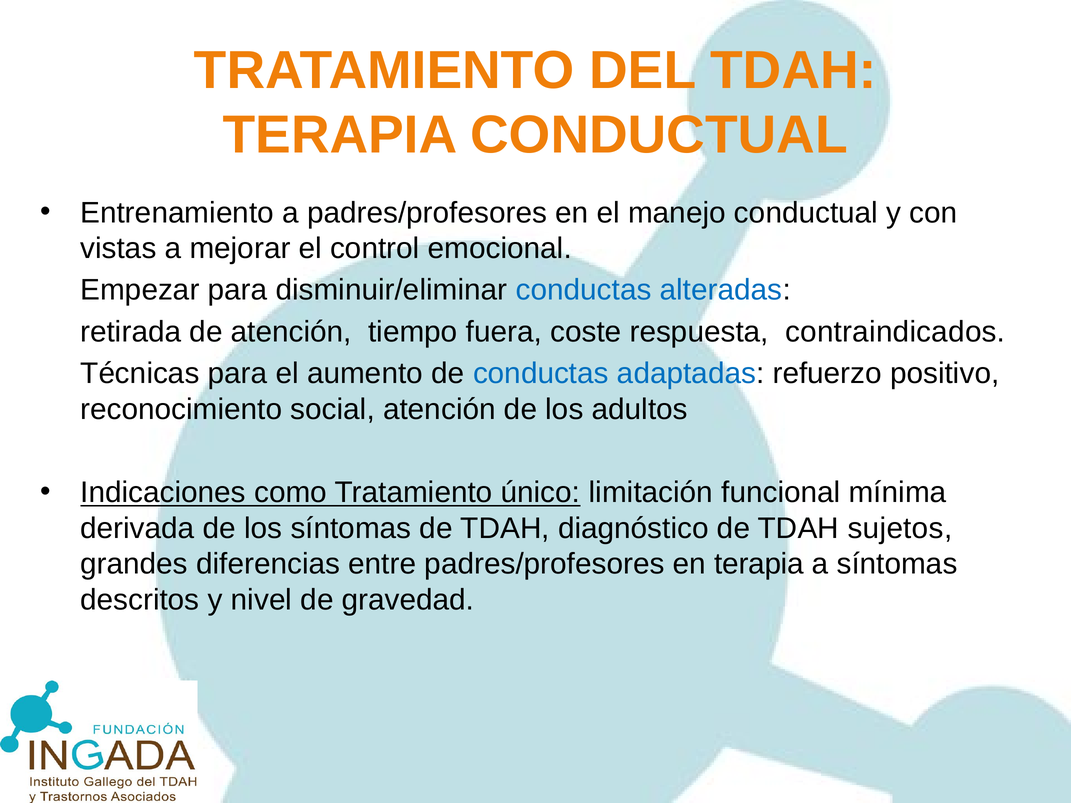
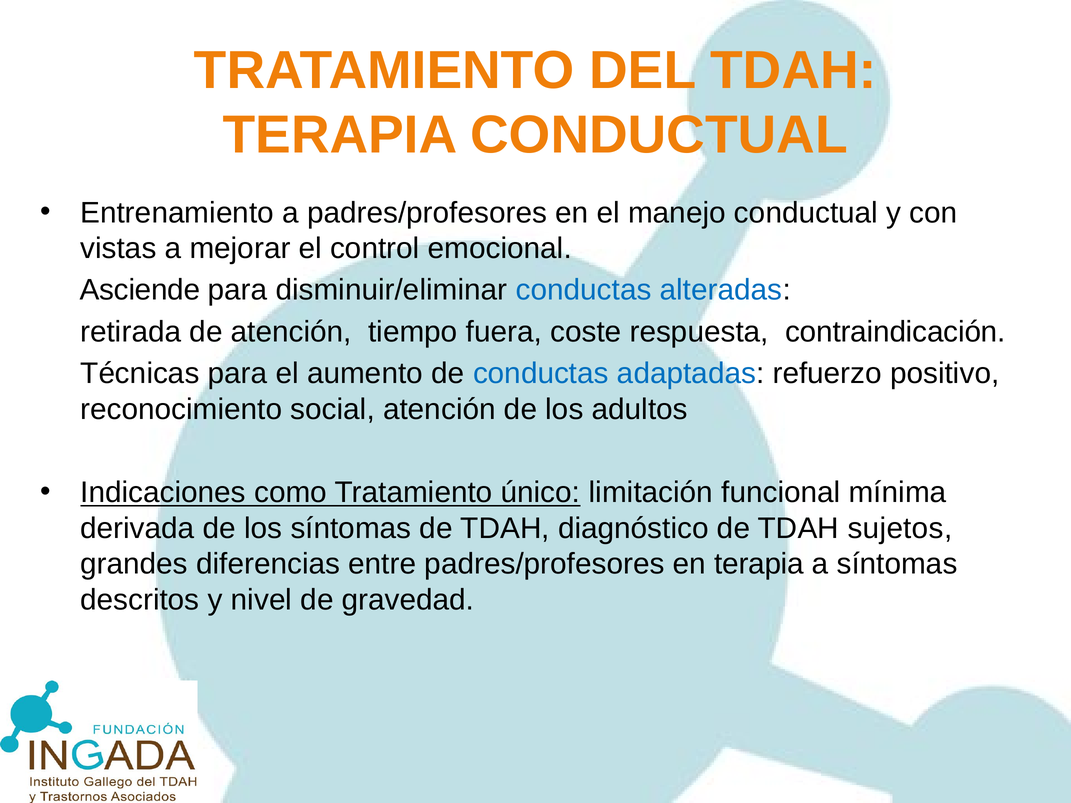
Empezar: Empezar -> Asciende
contraindicados: contraindicados -> contraindicación
